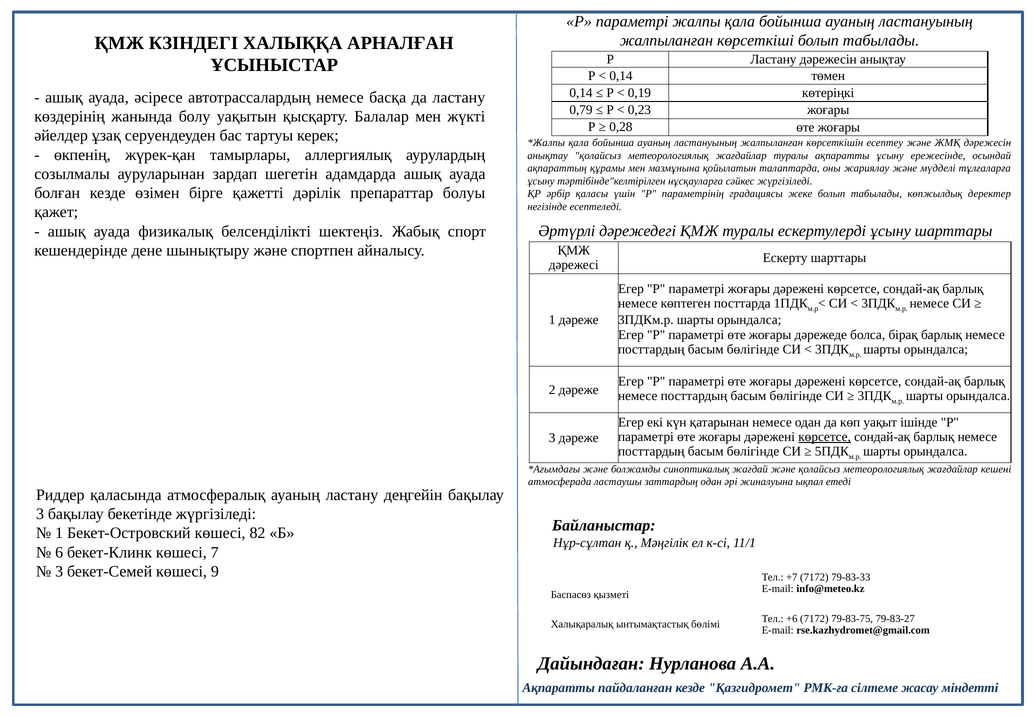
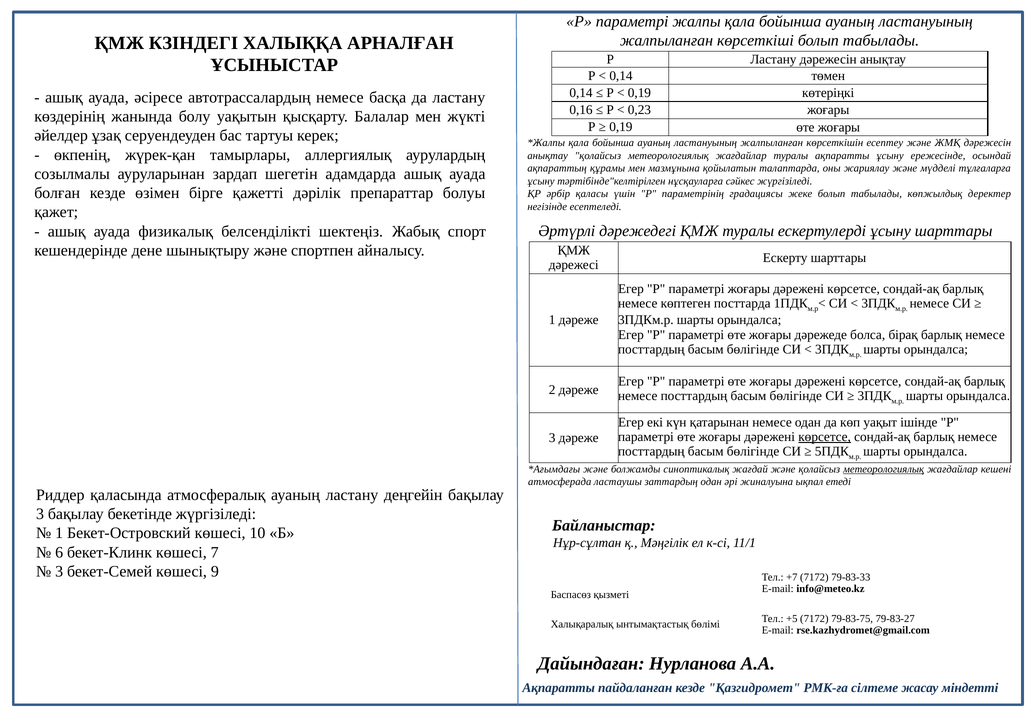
0,79: 0,79 -> 0,16
0,28 at (621, 127): 0,28 -> 0,19
метеорологиялық at (884, 469) underline: none -> present
82: 82 -> 10
+6: +6 -> +5
